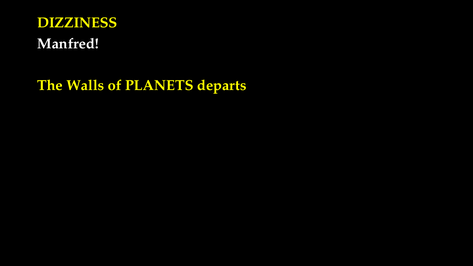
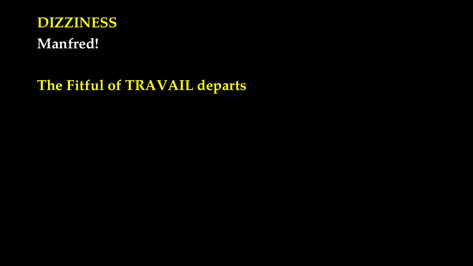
Walls: Walls -> Fitful
PLANETS: PLANETS -> TRAVAIL
